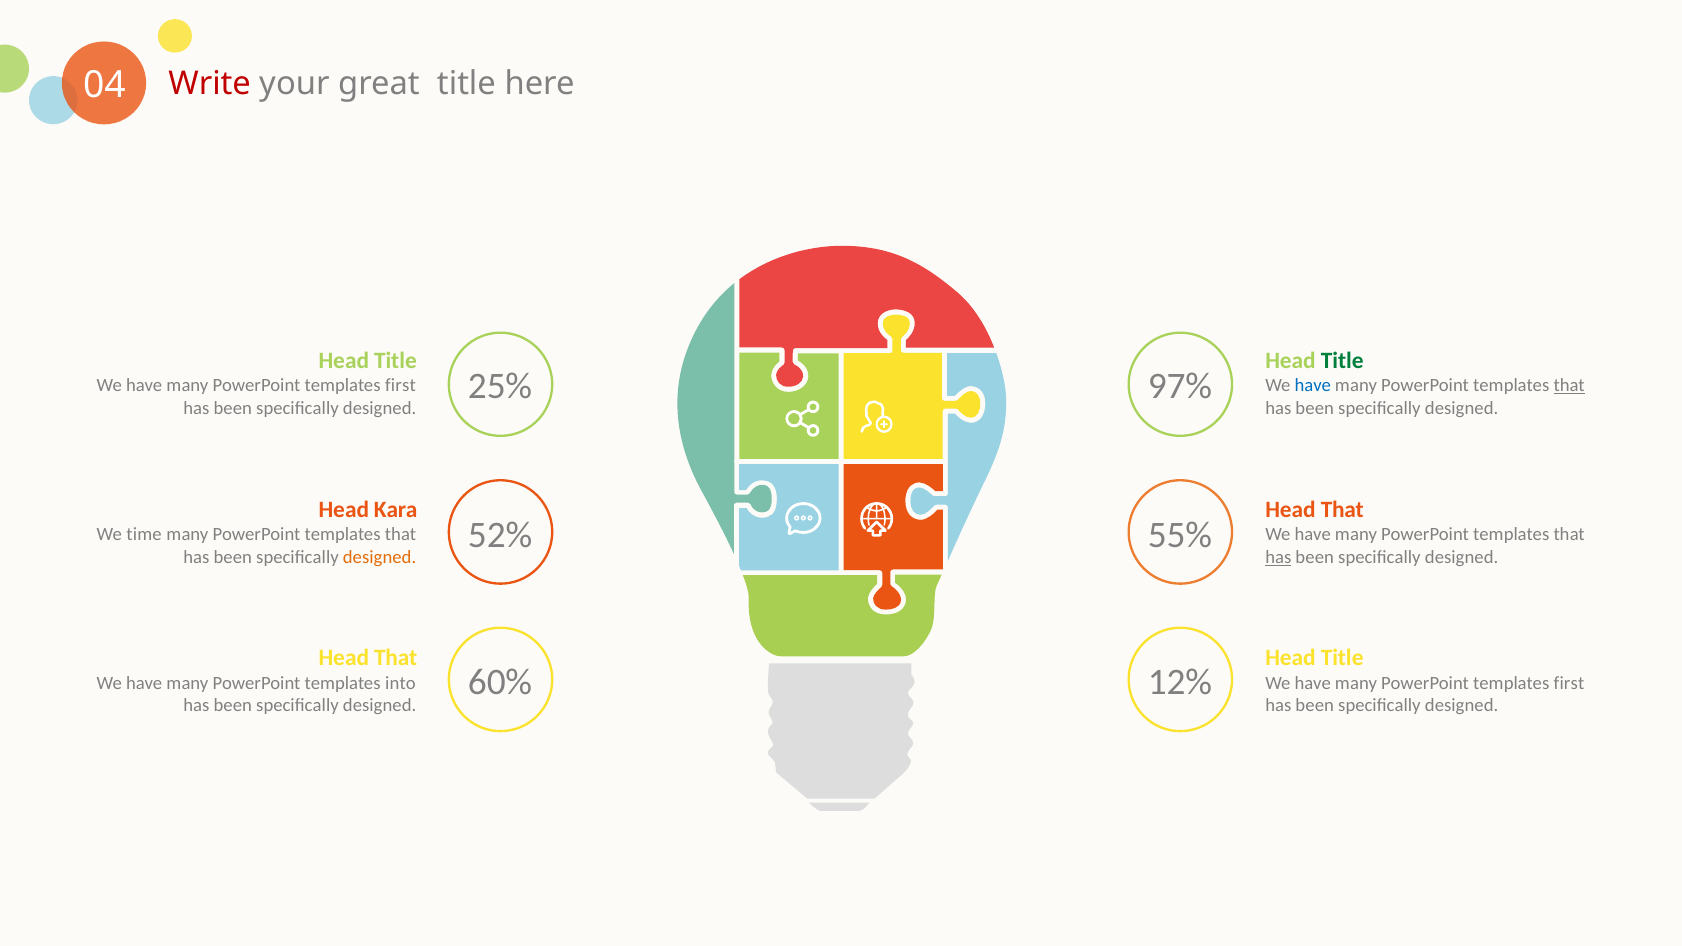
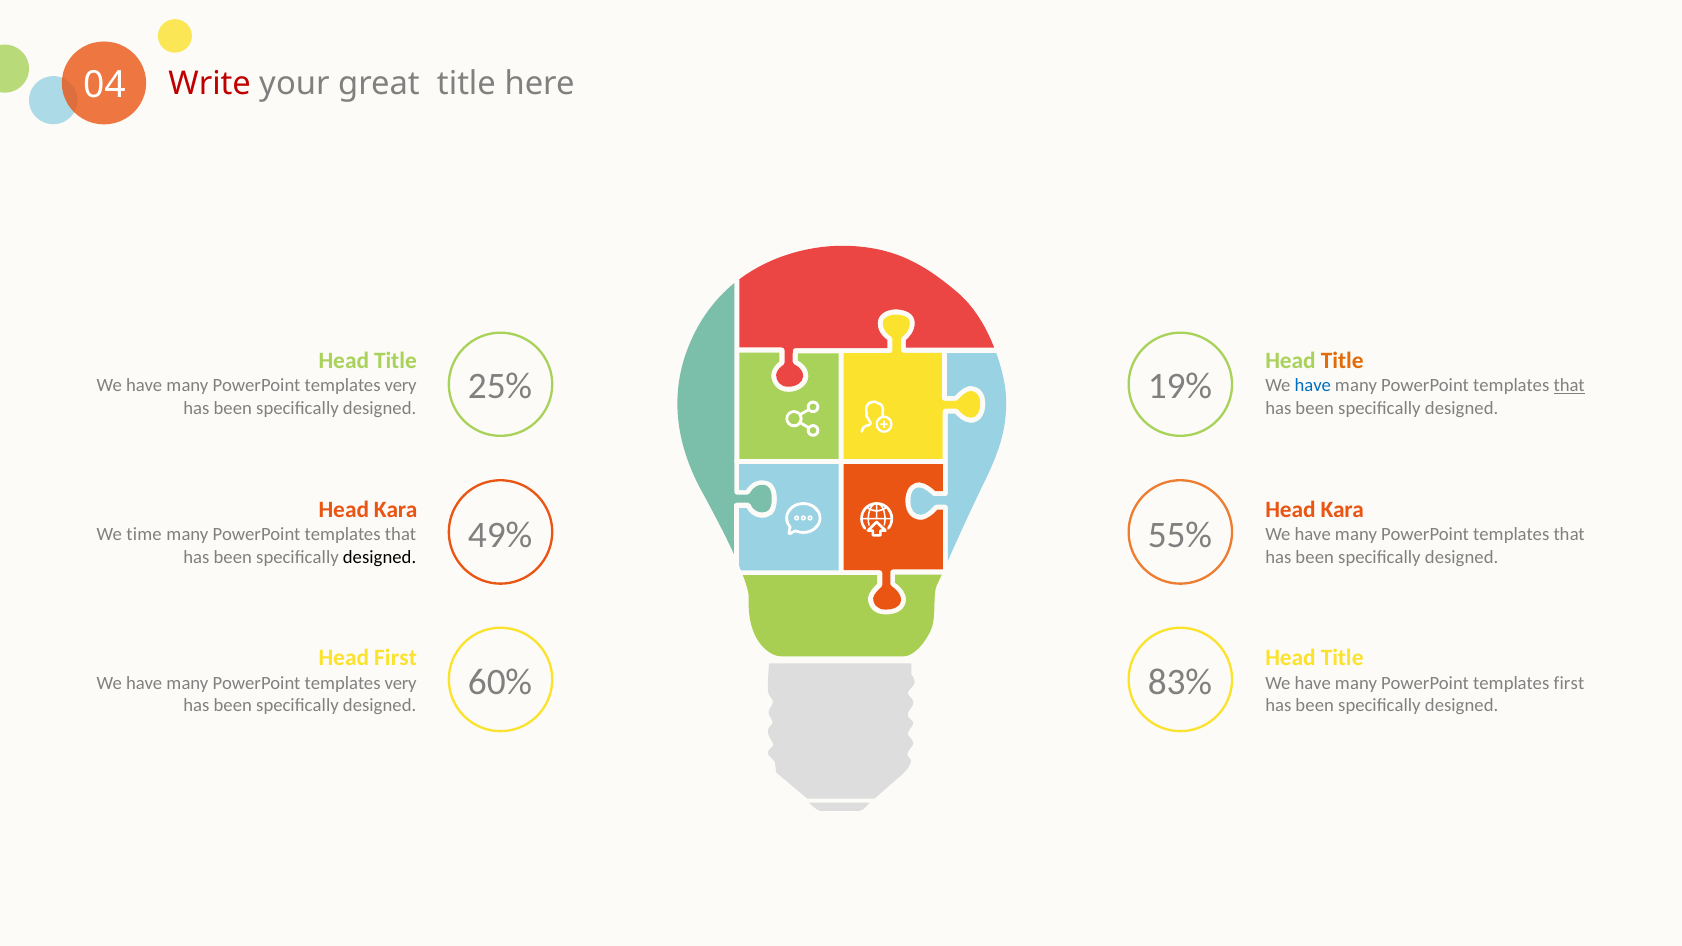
Title at (1342, 361) colour: green -> orange
97%: 97% -> 19%
first at (400, 385): first -> very
That at (1342, 510): That -> Kara
52%: 52% -> 49%
designed at (380, 557) colour: orange -> black
has at (1278, 557) underline: present -> none
That at (396, 658): That -> First
12%: 12% -> 83%
into at (400, 683): into -> very
